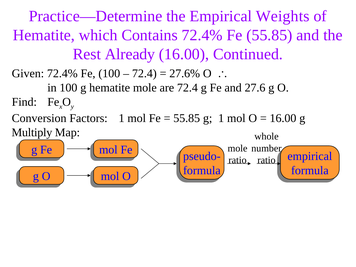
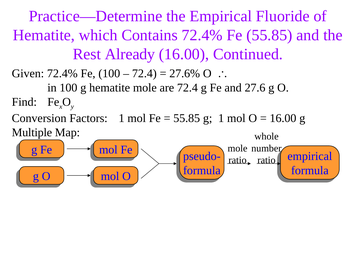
Weights: Weights -> Fluoride
Multiply: Multiply -> Multiple
